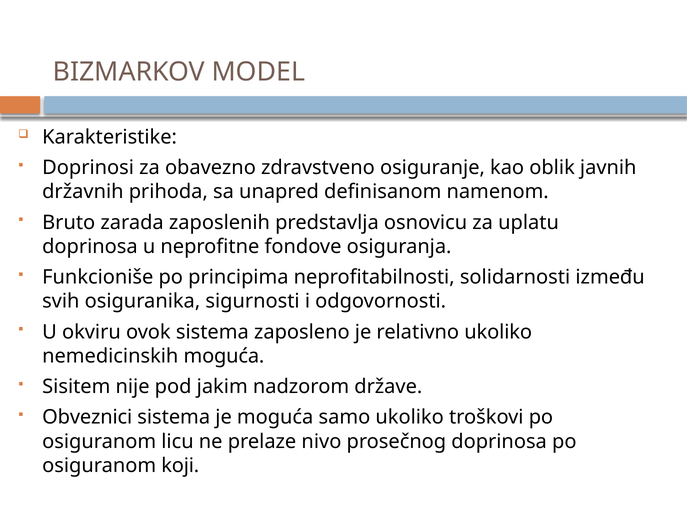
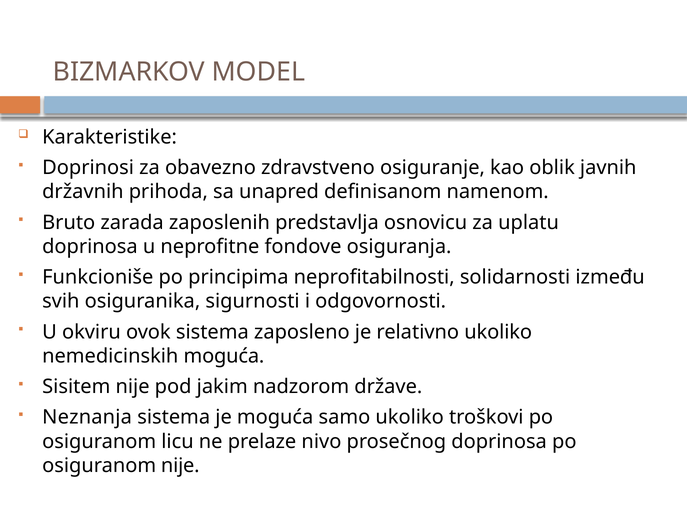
Obveznici: Obveznici -> Neznanja
osiguranom koji: koji -> nije
